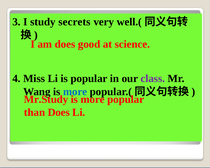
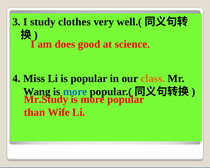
secrets: secrets -> clothes
class colour: purple -> orange
than Does: Does -> Wife
